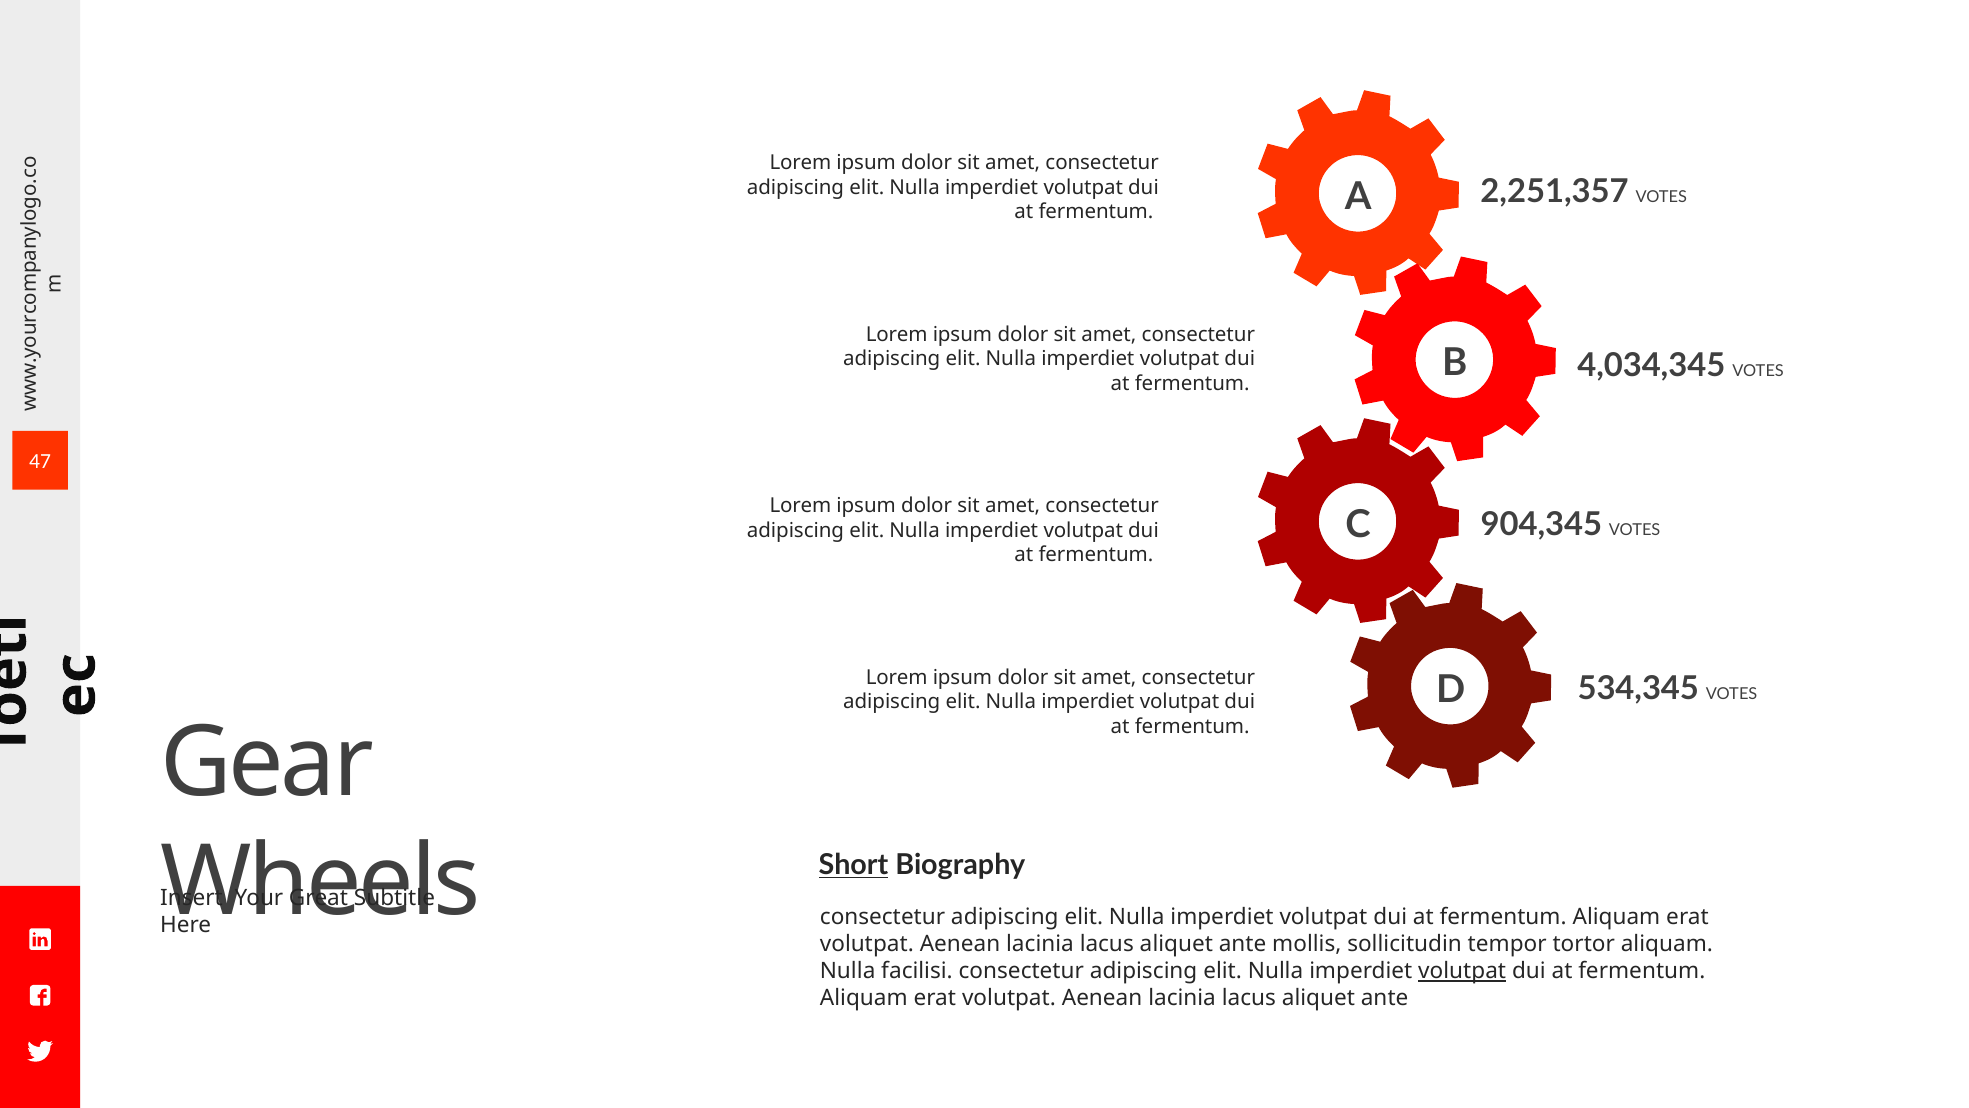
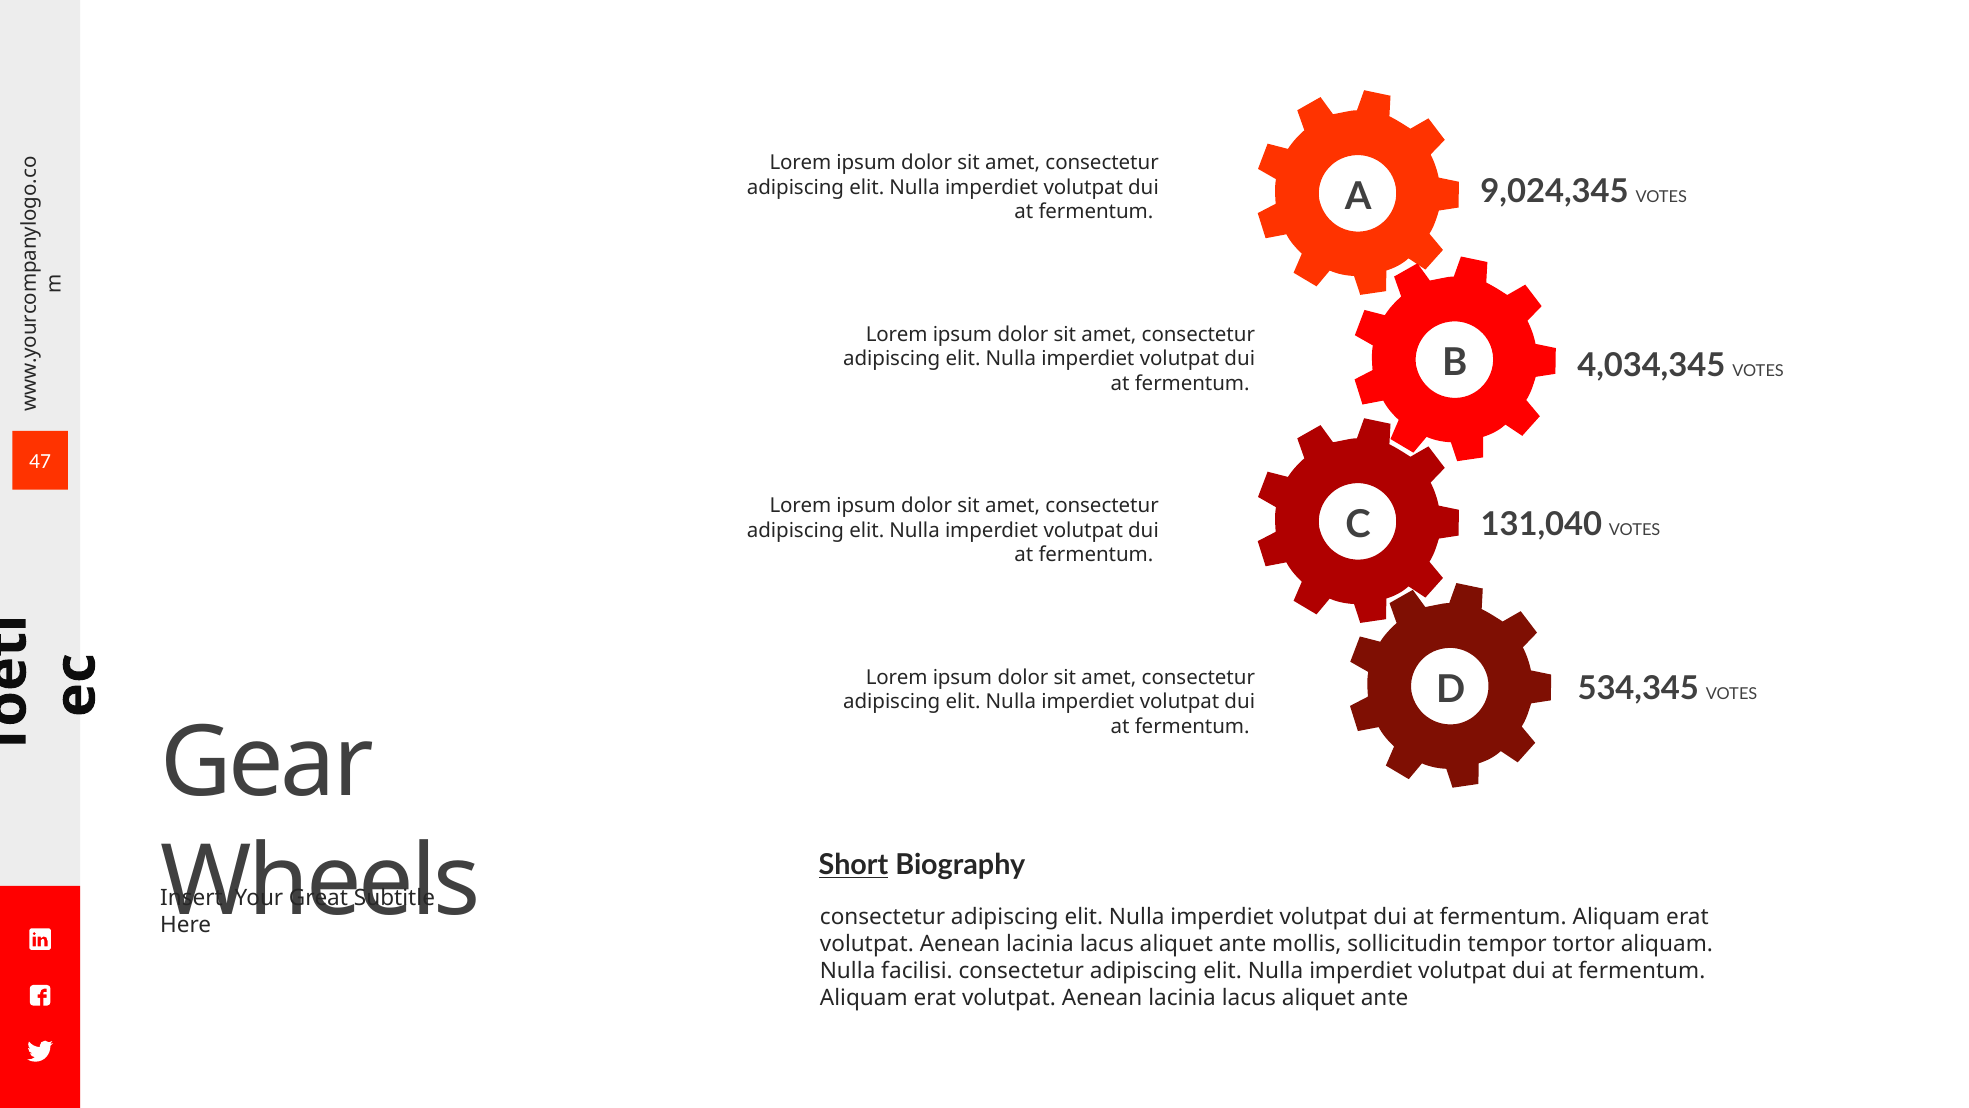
2,251,357: 2,251,357 -> 9,024,345
904,345: 904,345 -> 131,040
volutpat at (1462, 971) underline: present -> none
